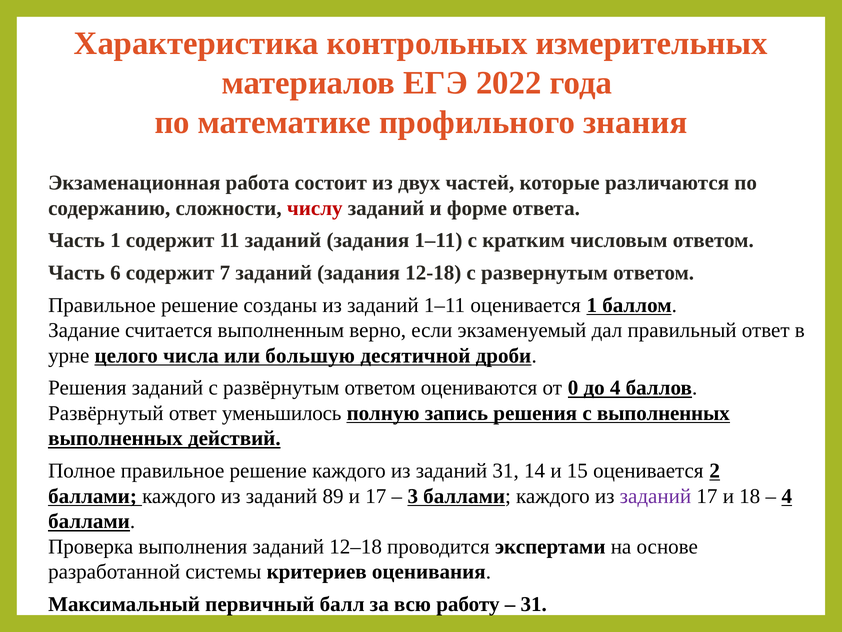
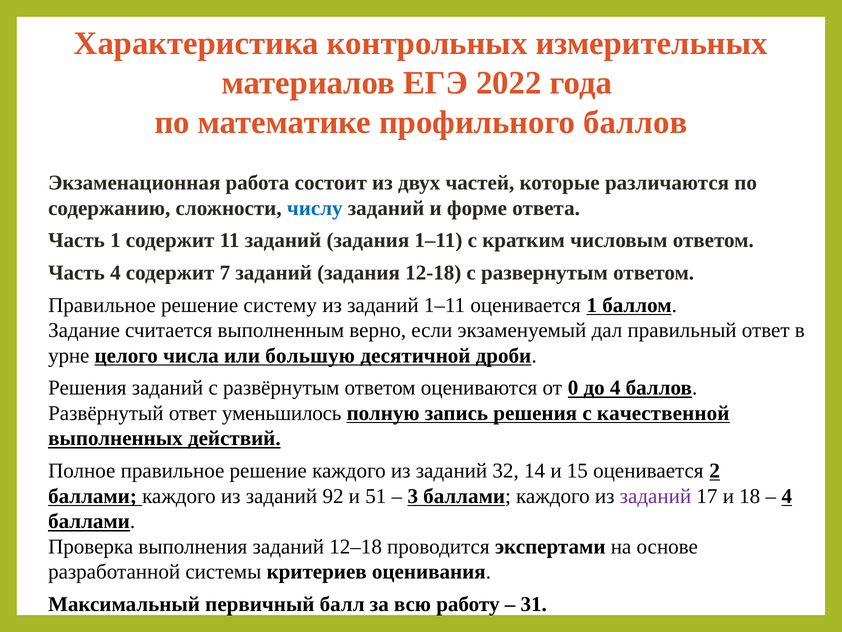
профильного знания: знания -> баллов
числу colour: red -> blue
Часть 6: 6 -> 4
созданы: созданы -> систему
с выполненных: выполненных -> качественной
заданий 31: 31 -> 32
89: 89 -> 92
и 17: 17 -> 51
